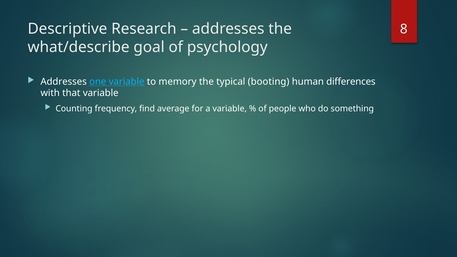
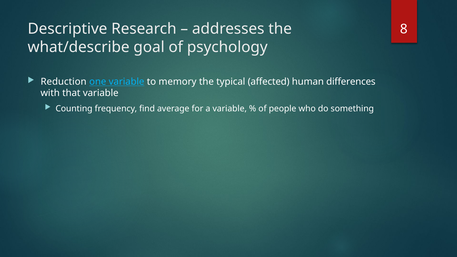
Addresses at (64, 82): Addresses -> Reduction
booting: booting -> affected
